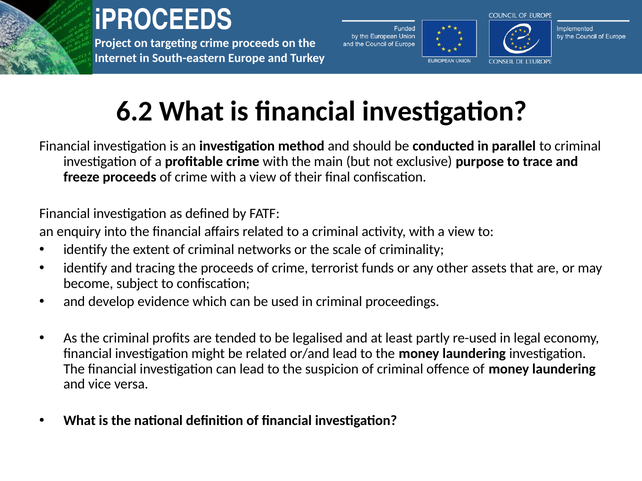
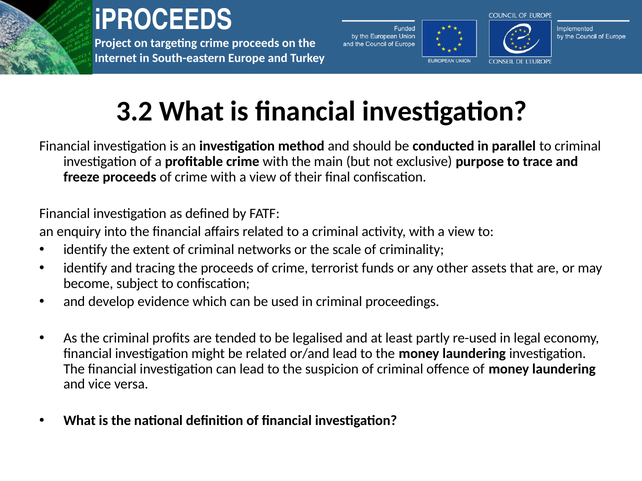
6.2: 6.2 -> 3.2
